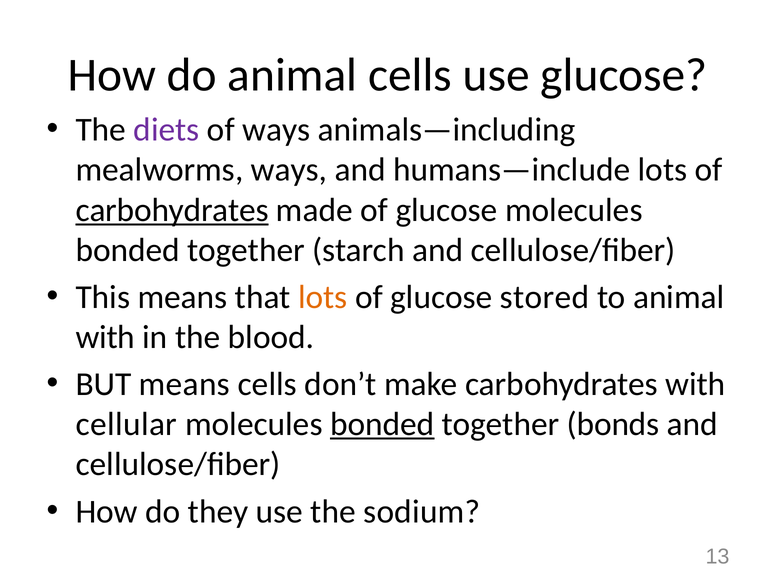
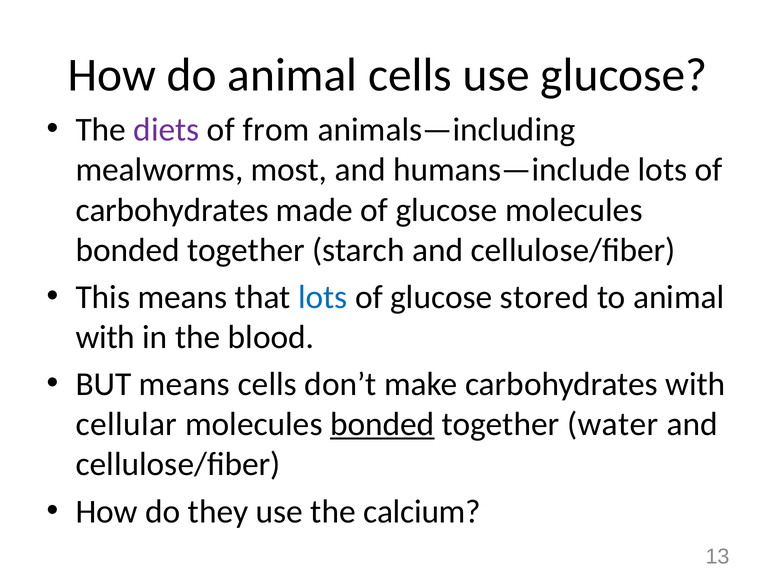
of ways: ways -> from
mealworms ways: ways -> most
carbohydrates at (172, 210) underline: present -> none
lots at (323, 297) colour: orange -> blue
bonds: bonds -> water
sodium: sodium -> calcium
